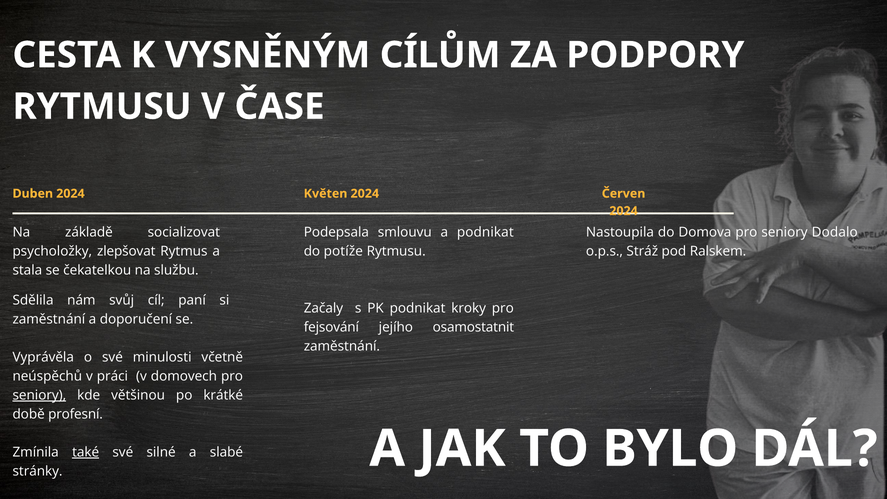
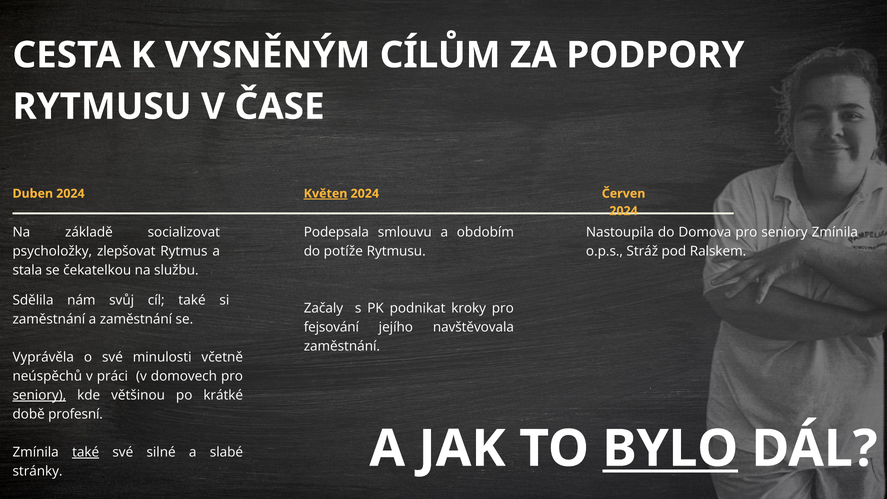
Květen underline: none -> present
seniory Dodalo: Dodalo -> Zmínila
a podnikat: podnikat -> obdobím
cíl paní: paní -> také
a doporučení: doporučení -> zaměstnání
osamostatnit: osamostatnit -> navštěvovala
BYLO underline: none -> present
